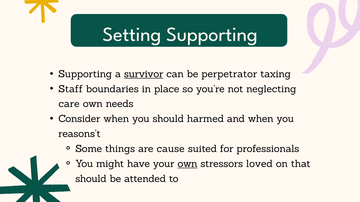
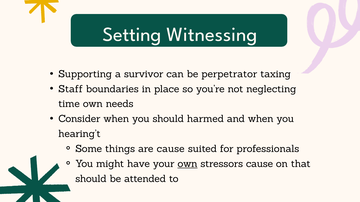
Setting Supporting: Supporting -> Witnessing
survivor underline: present -> none
care: care -> time
reasons’t: reasons’t -> hearing’t
stressors loved: loved -> cause
